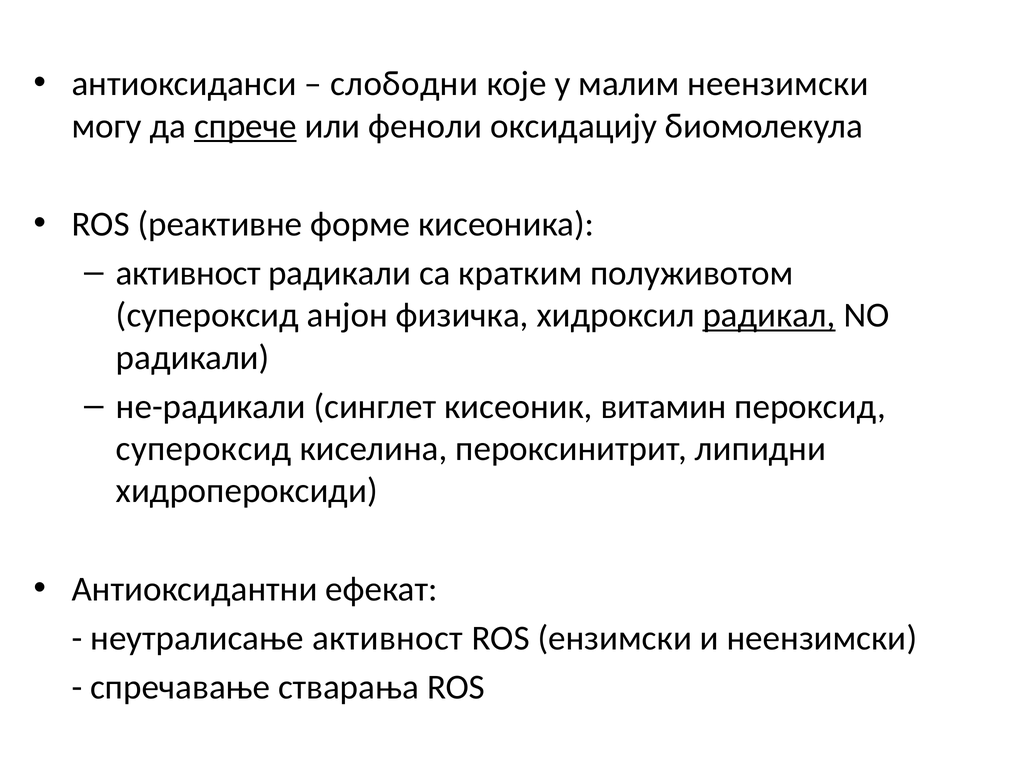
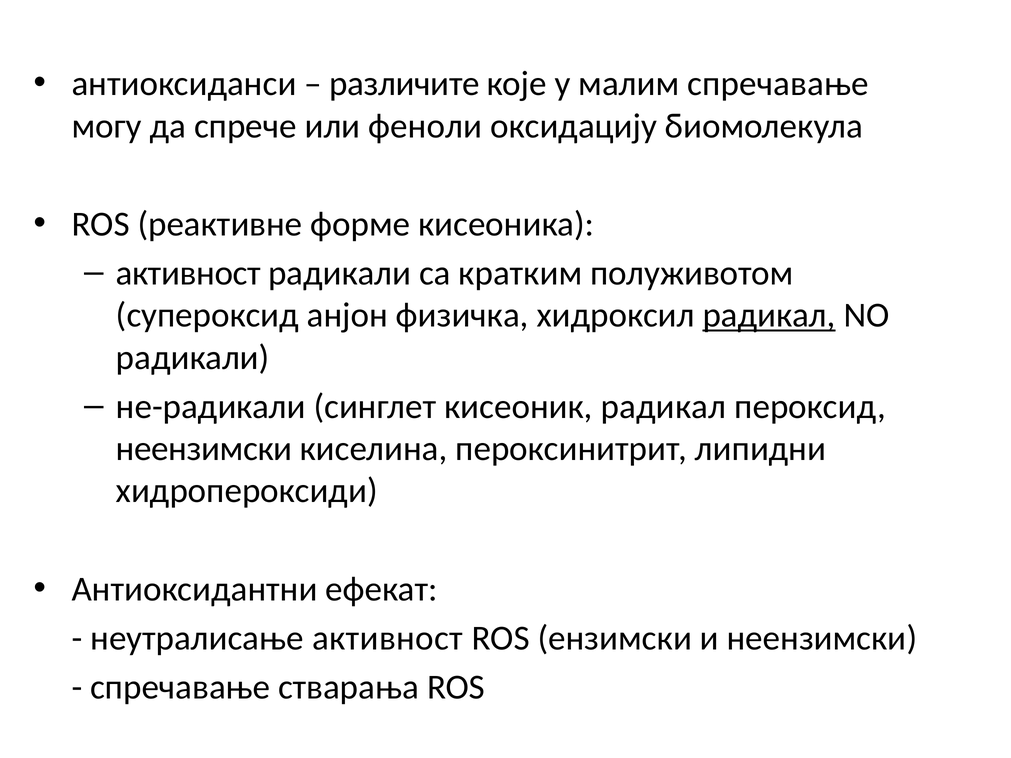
слободни: слободни -> различите
малим неензимски: неензимски -> спречавање
спрече underline: present -> none
кисеоник витамин: витамин -> радикал
супероксид at (204, 449): супероксид -> неензимски
